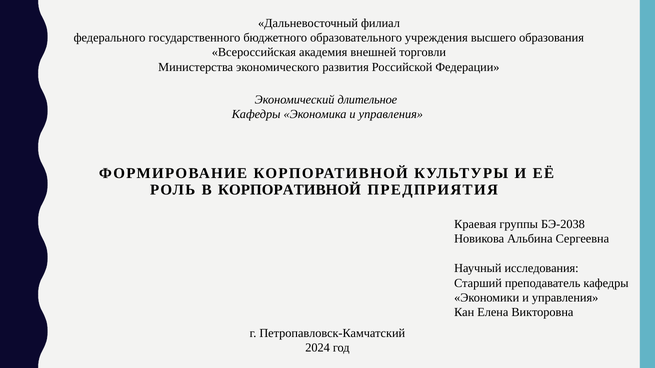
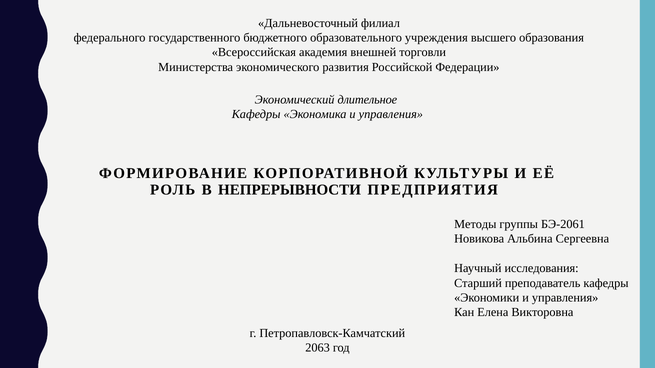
В КОРПОРАТИВНОЙ: КОРПОРАТИВНОЙ -> НЕПРЕРЫВНОСТИ
Краевая: Краевая -> Методы
БЭ-2038: БЭ-2038 -> БЭ-2061
2024: 2024 -> 2063
